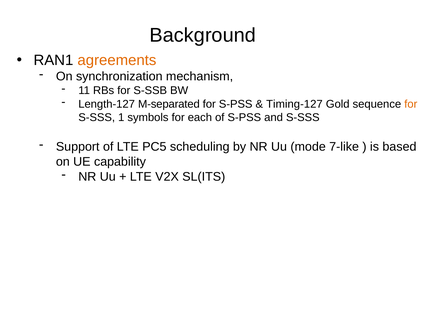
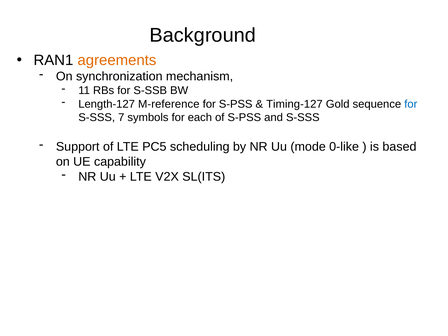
M-separated: M-separated -> M-reference
for at (411, 104) colour: orange -> blue
1: 1 -> 7
7-like: 7-like -> 0-like
